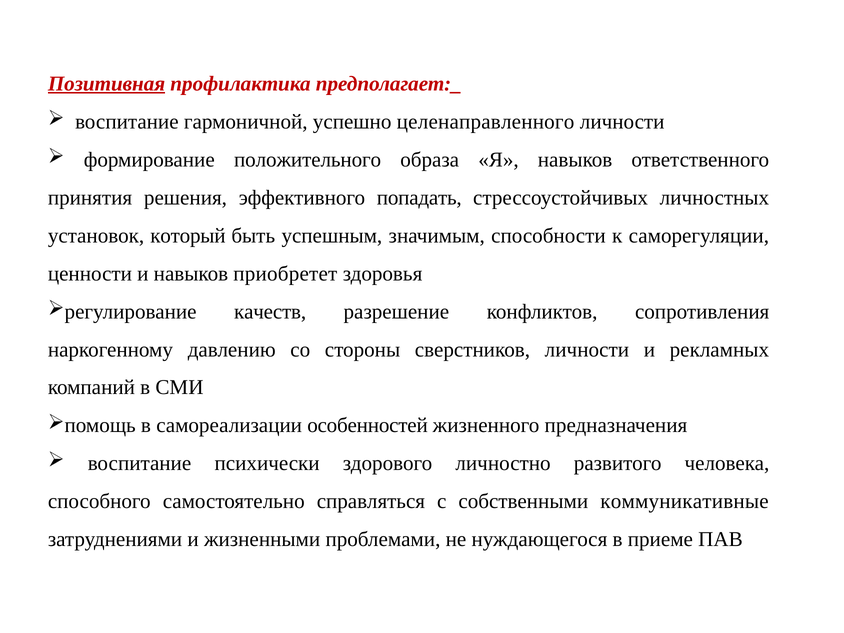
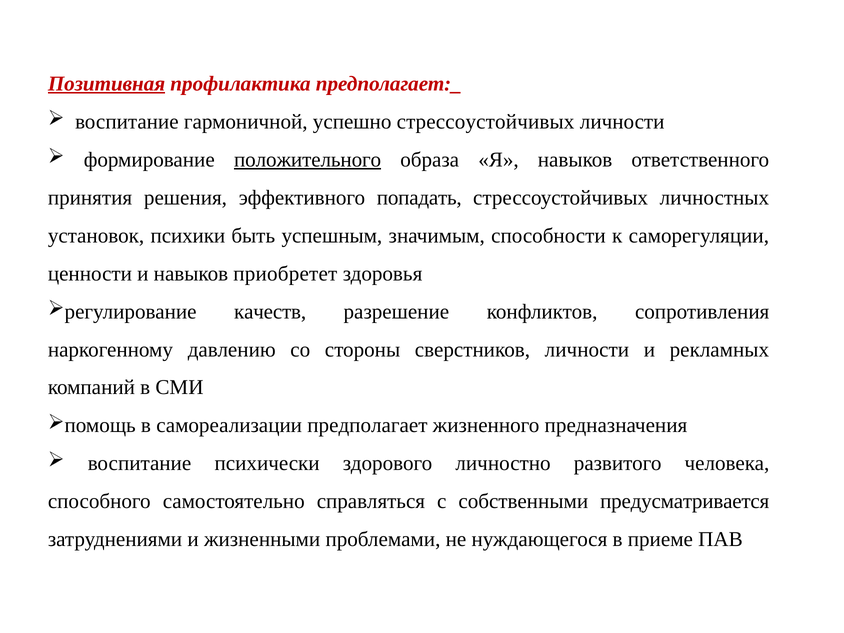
успешно целенаправленного: целенаправленного -> стрессоустойчивых
положительного underline: none -> present
который: который -> психики
особенностей: особенностей -> предполагает
коммуникативные: коммуникативные -> предусматривается
